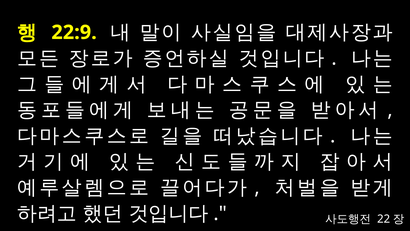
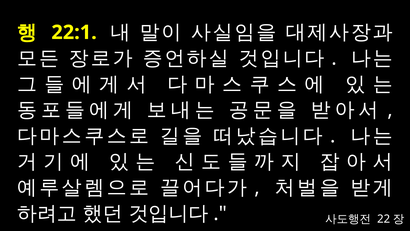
22:9: 22:9 -> 22:1
